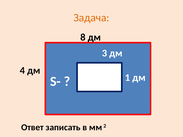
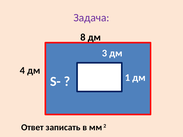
Задача colour: orange -> purple
